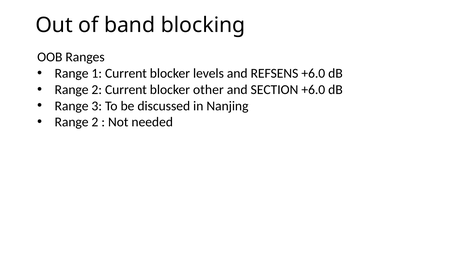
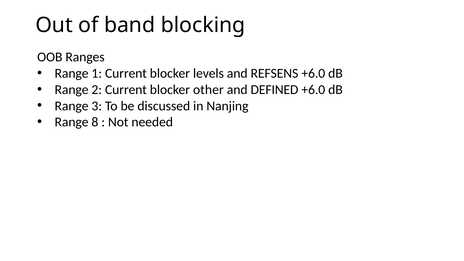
SECTION: SECTION -> DEFINED
2 at (95, 122): 2 -> 8
